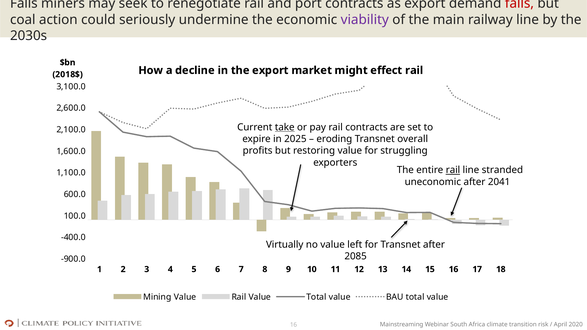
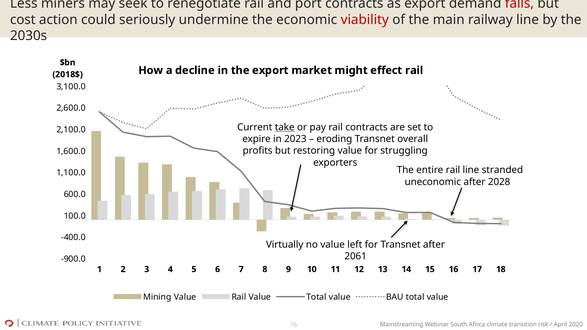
Falls at (24, 3): Falls -> Less
coal: coal -> cost
viability colour: purple -> red
2025: 2025 -> 2023
rail at (453, 170) underline: present -> none
2041: 2041 -> 2028
2085: 2085 -> 2061
